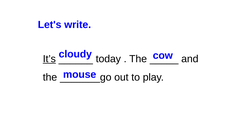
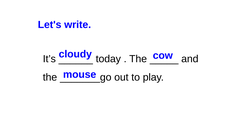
It’s underline: present -> none
